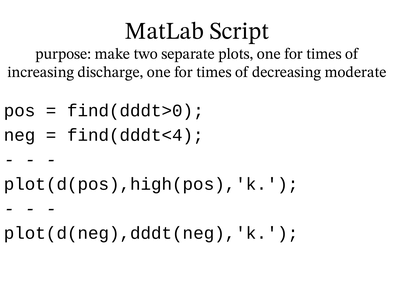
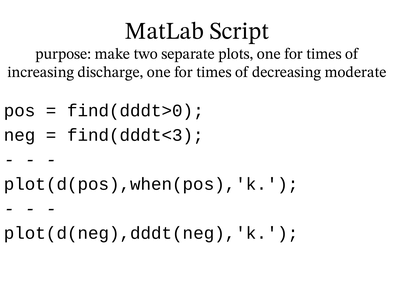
find(dddt<4: find(dddt<4 -> find(dddt<3
plot(d(pos),high(pos),'k: plot(d(pos),high(pos),'k -> plot(d(pos),when(pos),'k
